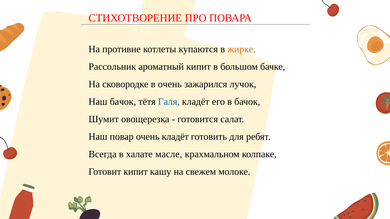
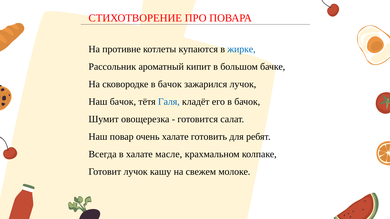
жирке colour: orange -> blue
сковородке в очень: очень -> бачок
очень кладёт: кладёт -> халате
Готовит кипит: кипит -> лучок
